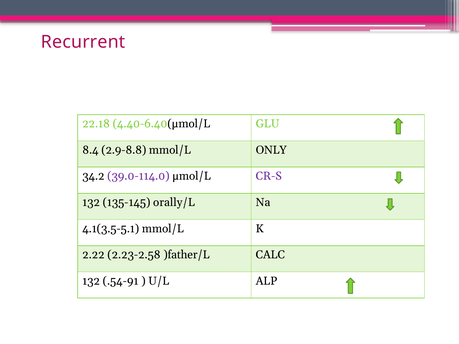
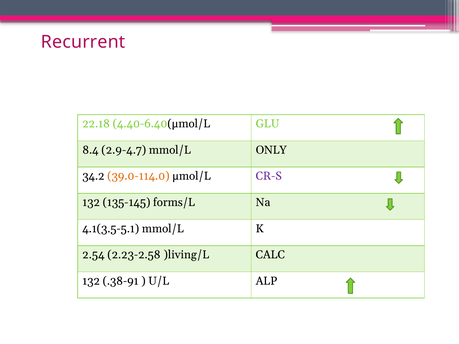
2.9-8.8: 2.9-8.8 -> 2.9-4.7
39.0-114.0 colour: purple -> orange
orally/L: orally/L -> forms/L
2.22: 2.22 -> 2.54
)father/L: )father/L -> )living/L
.54-91: .54-91 -> .38-91
